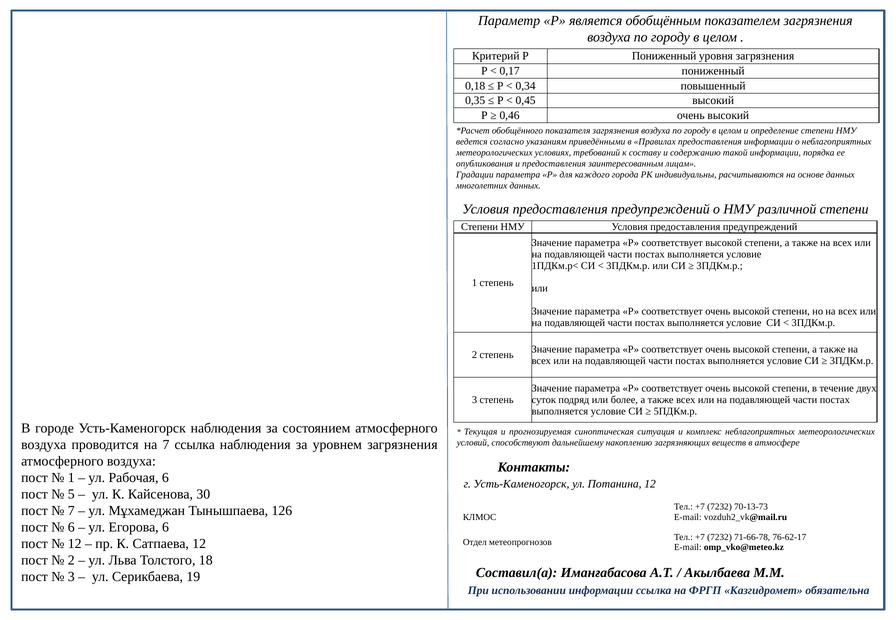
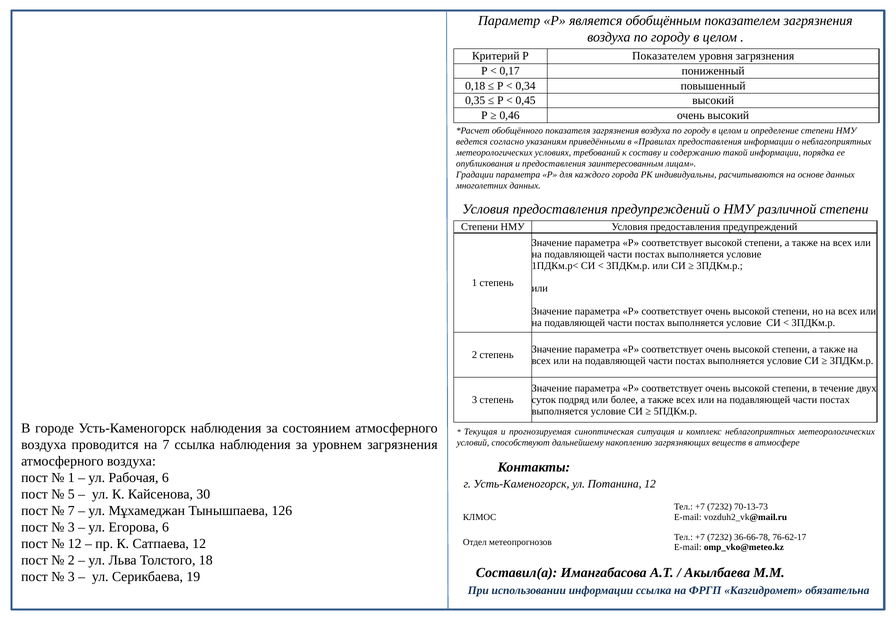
Р Пониженный: Пониженный -> Показателем
6 at (71, 527): 6 -> 3
71-66-78: 71-66-78 -> 36-66-78
